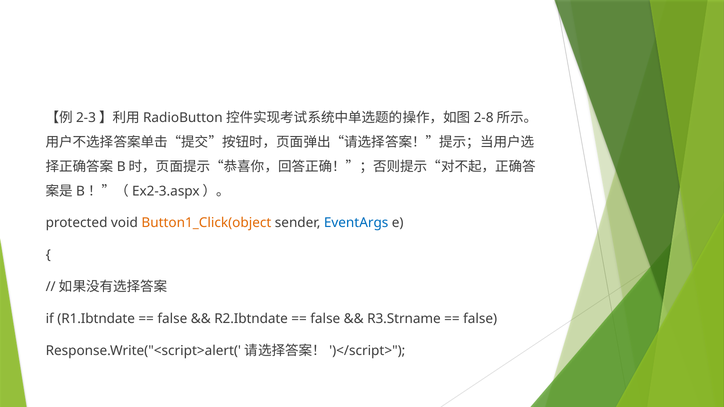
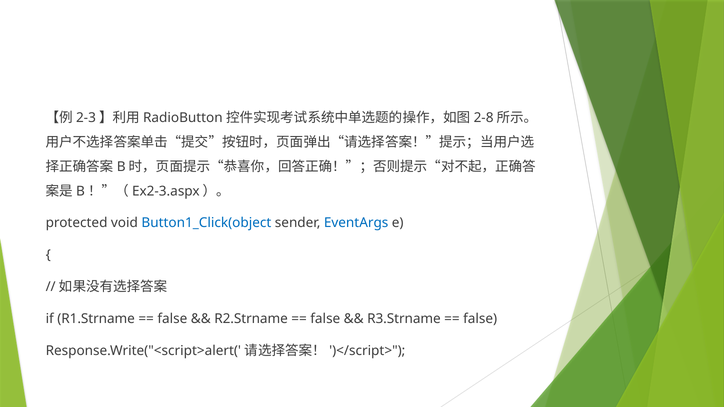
Button1_Click(object colour: orange -> blue
R1.Ibtndate: R1.Ibtndate -> R1.Strname
R2.Ibtndate: R2.Ibtndate -> R2.Strname
